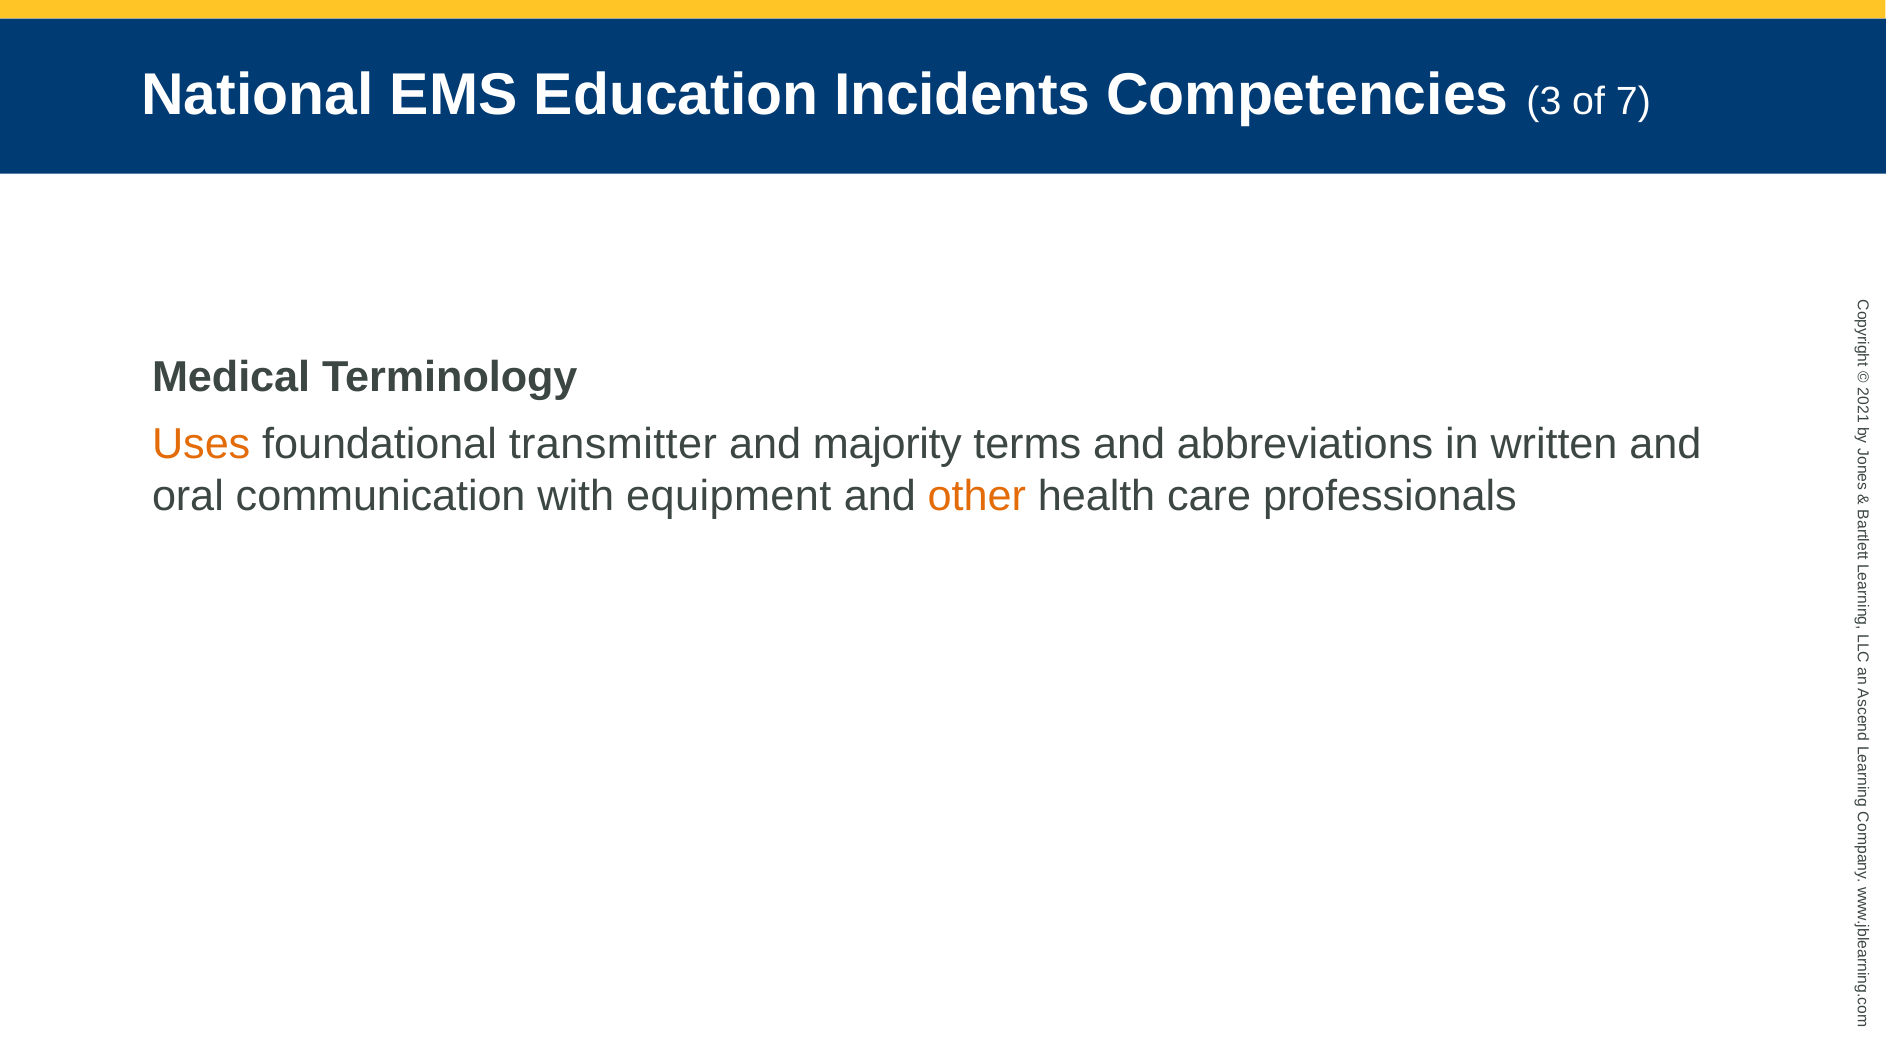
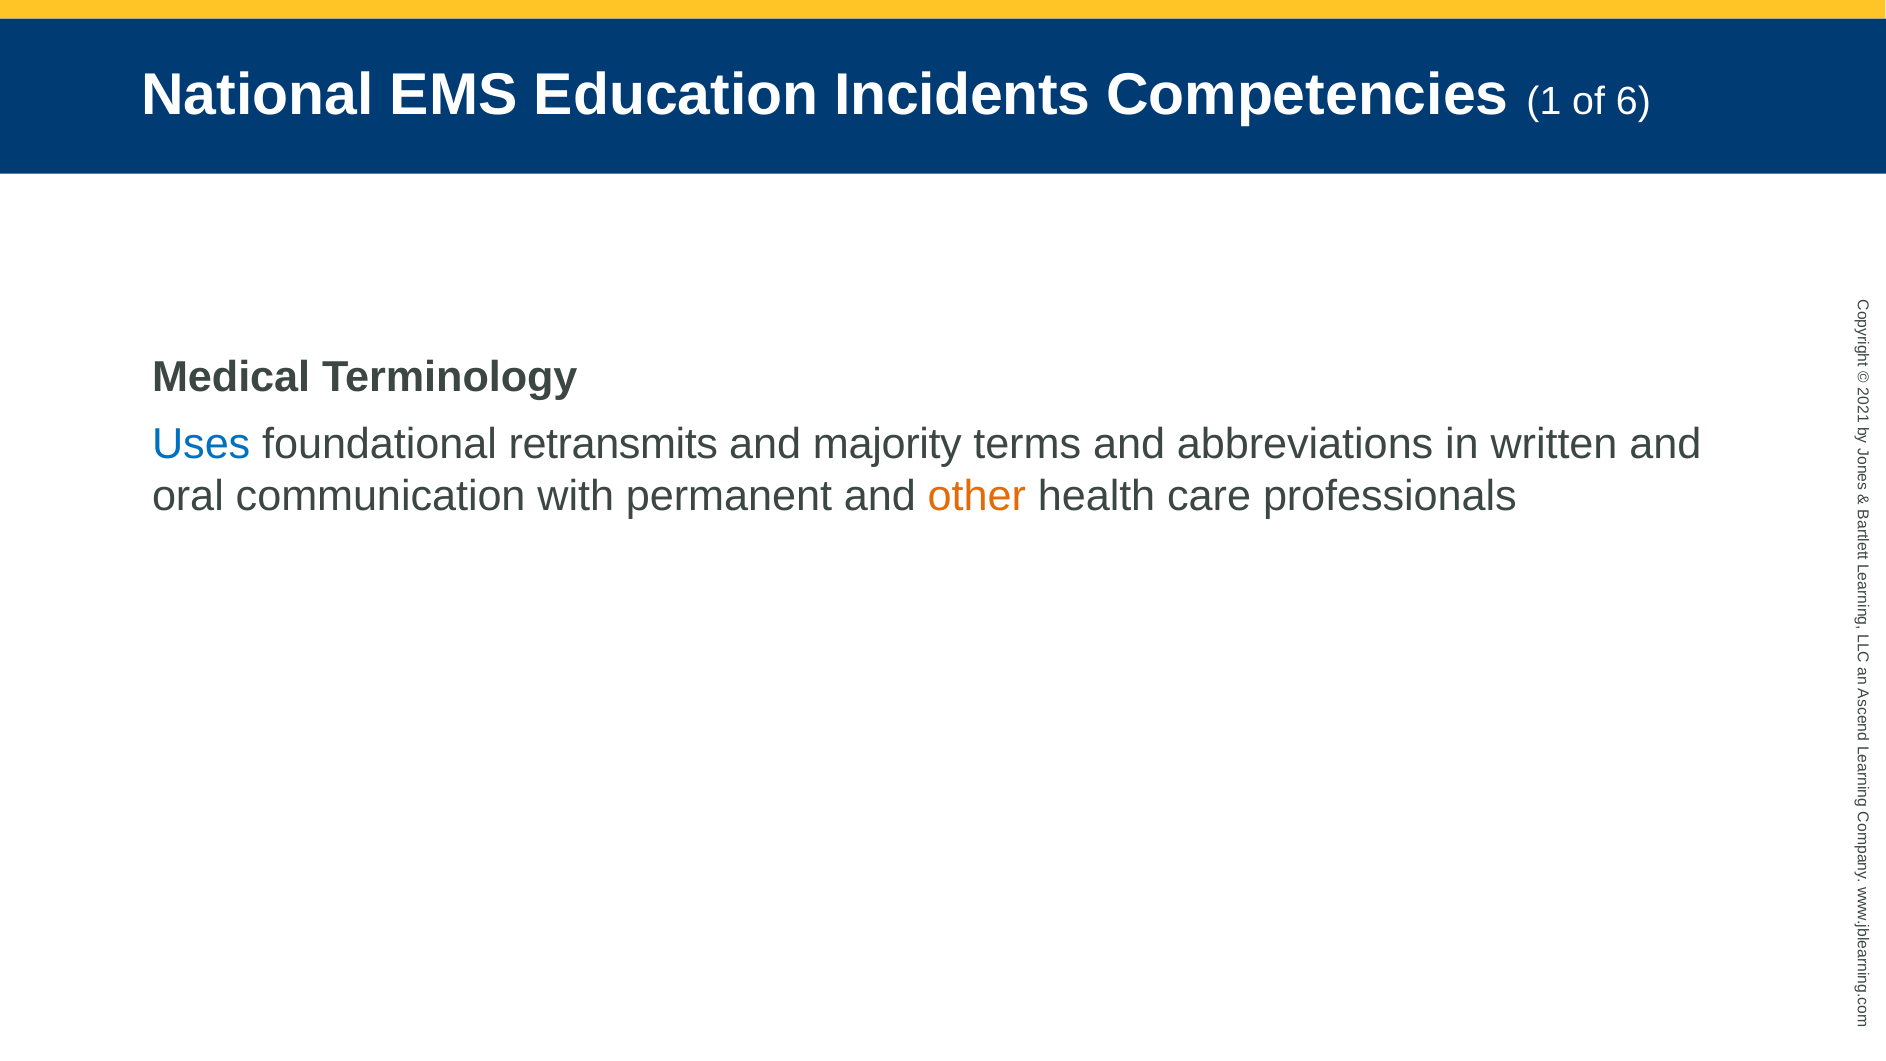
Competencies 3: 3 -> 1
7: 7 -> 6
Uses colour: orange -> blue
transmitter: transmitter -> retransmits
equipment: equipment -> permanent
